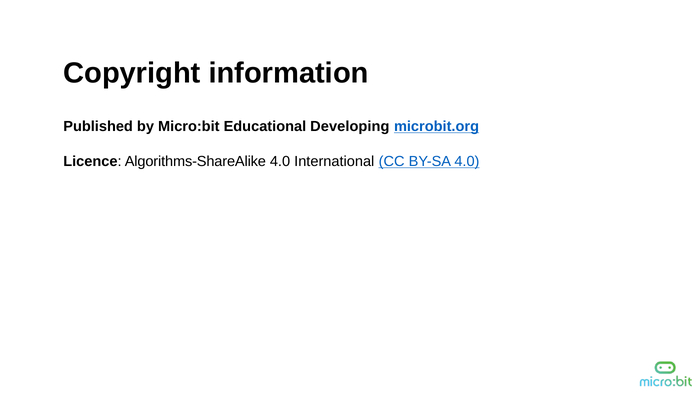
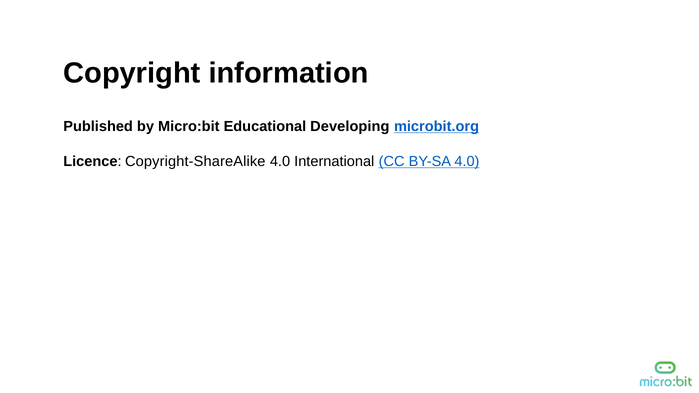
Algorithms-ShareAlike: Algorithms-ShareAlike -> Copyright-ShareAlike
